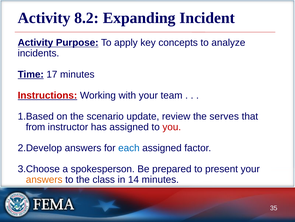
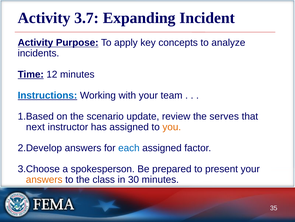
8.2: 8.2 -> 3.7
17: 17 -> 12
Instructions colour: red -> blue
from: from -> next
you colour: red -> orange
14: 14 -> 30
